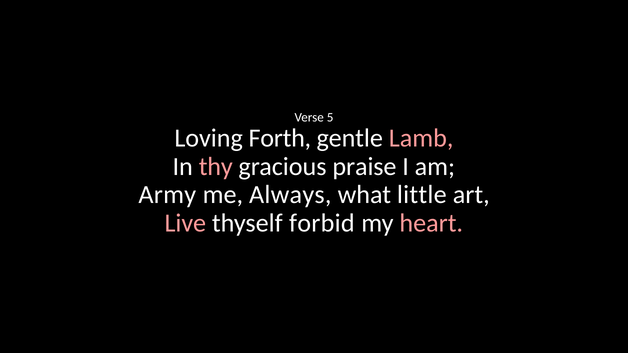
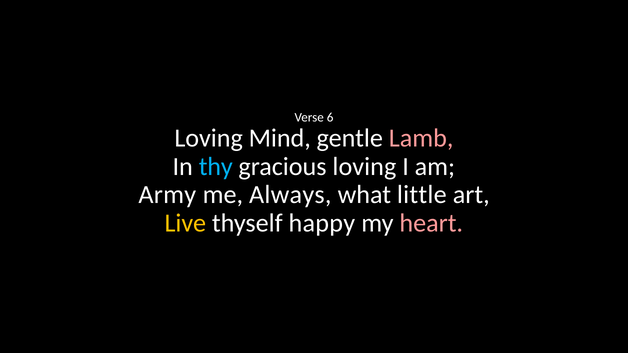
5: 5 -> 6
Forth: Forth -> Mind
thy colour: pink -> light blue
gracious praise: praise -> loving
Live colour: pink -> yellow
forbid: forbid -> happy
